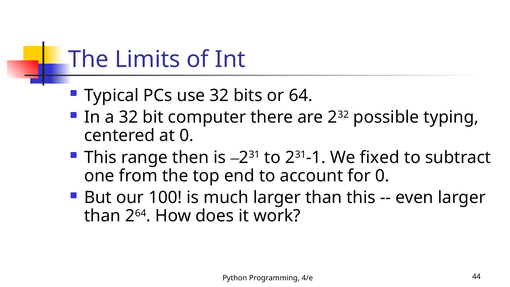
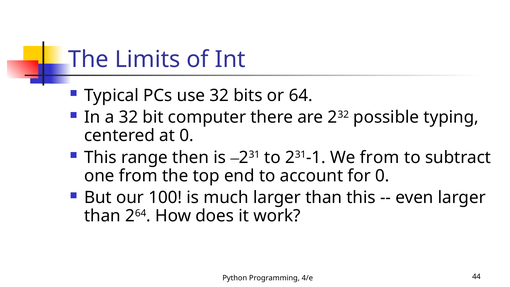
We fixed: fixed -> from
